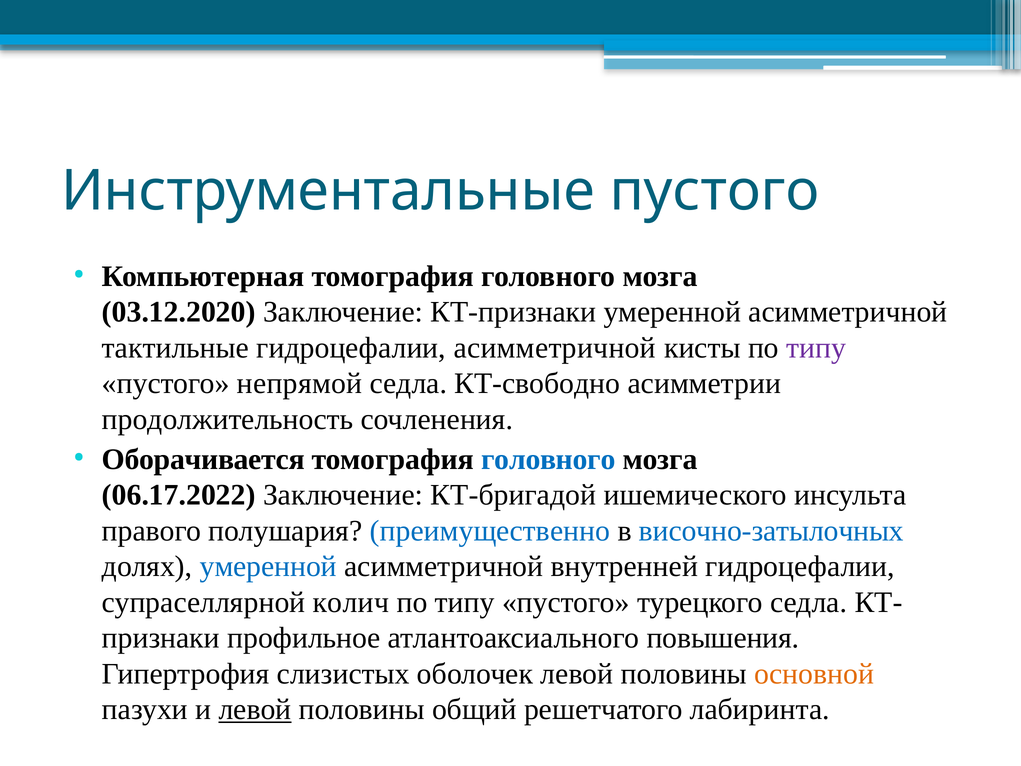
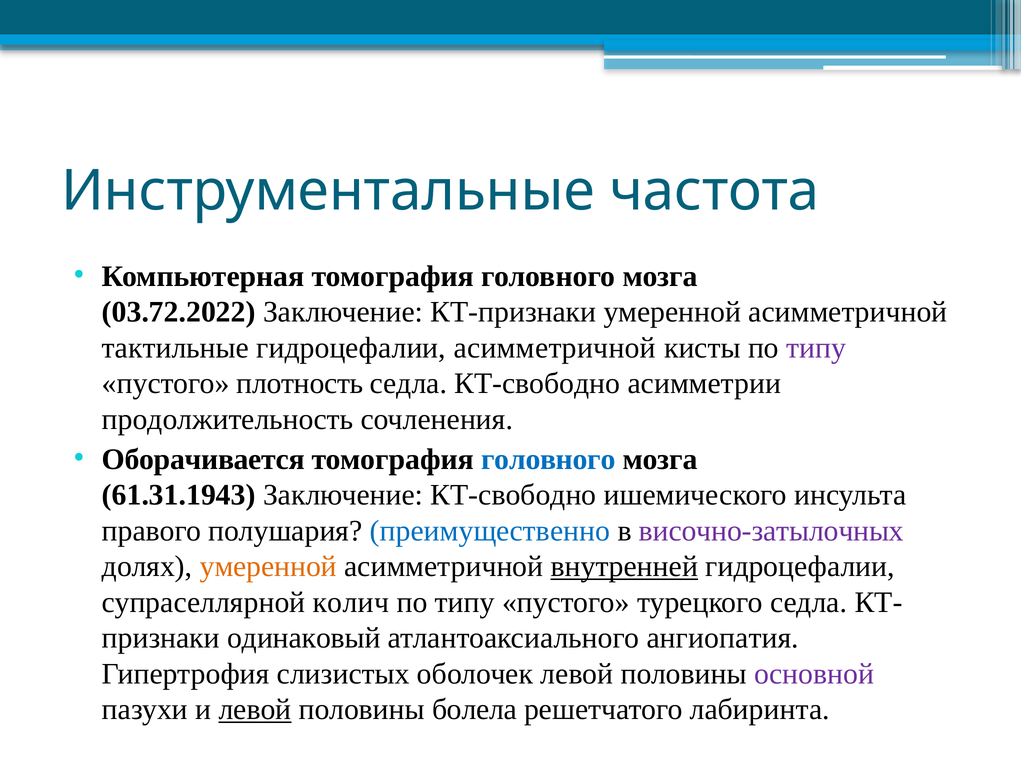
Инструментальные пустого: пустого -> частота
03.12.2020: 03.12.2020 -> 03.72.2022
непрямой: непрямой -> плотность
06.17.2022: 06.17.2022 -> 61.31.1943
Заключение КТ-бригадой: КТ-бригадой -> КТ-свободно
височно-затылочных colour: blue -> purple
умеренной at (268, 566) colour: blue -> orange
внутренней underline: none -> present
профильное: профильное -> одинаковый
повышения: повышения -> ангиопатия
основной colour: orange -> purple
общий: общий -> болела
